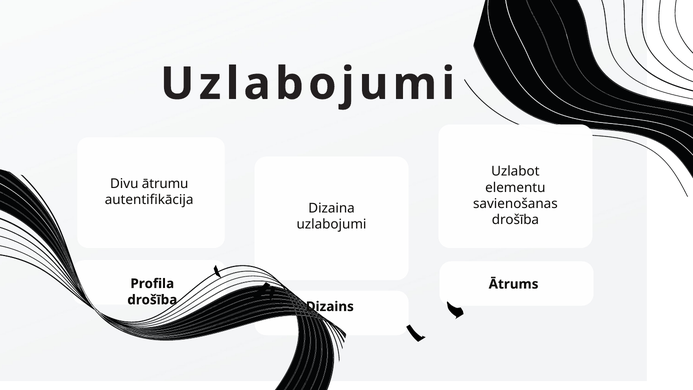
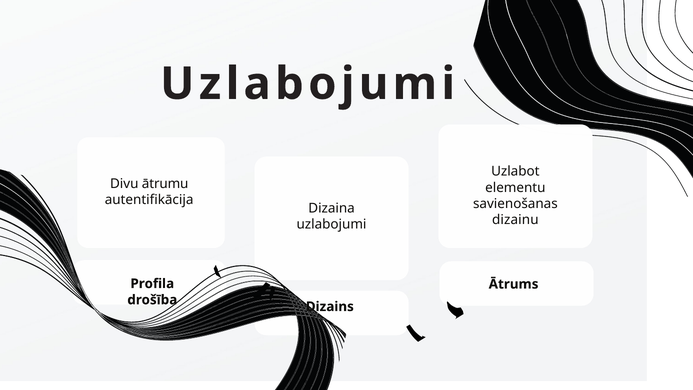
drošība at (515, 220): drošība -> dizainu
